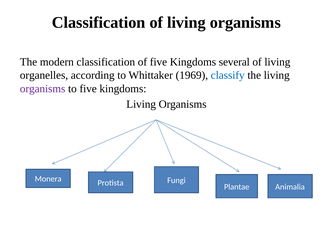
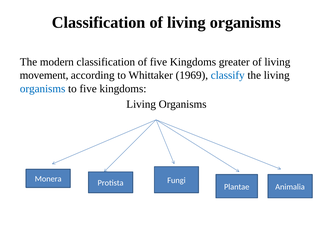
several: several -> greater
organelles: organelles -> movement
organisms at (43, 89) colour: purple -> blue
